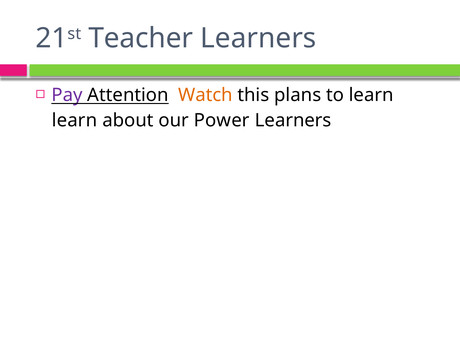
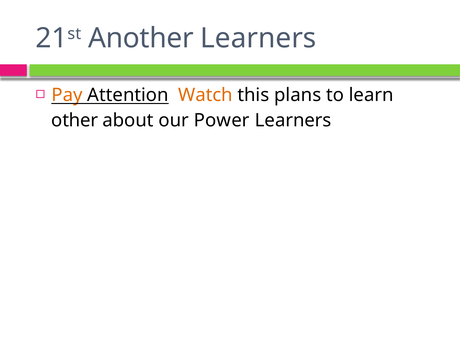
Teacher: Teacher -> Another
Pay colour: purple -> orange
learn at (74, 121): learn -> other
